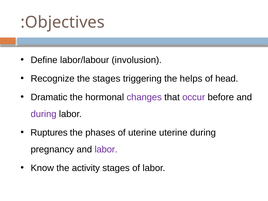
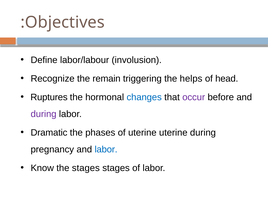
the stages: stages -> remain
Dramatic: Dramatic -> Ruptures
changes colour: purple -> blue
Ruptures: Ruptures -> Dramatic
labor at (106, 149) colour: purple -> blue
the activity: activity -> stages
